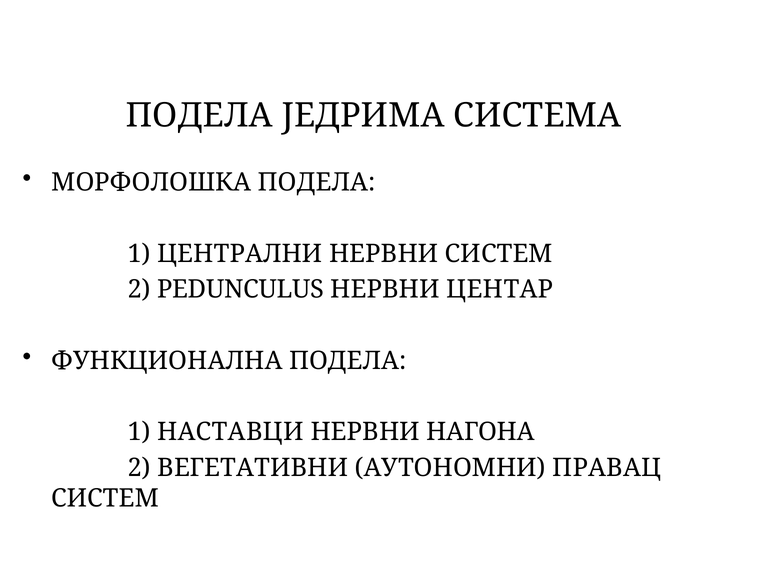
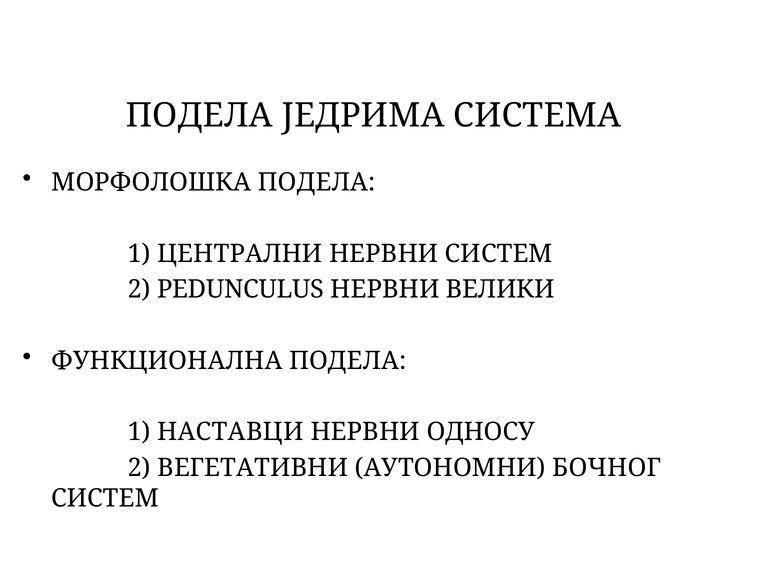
ЦЕНТАР: ЦЕНТАР -> ВЕЛИКИ
НАГОНА: НАГОНА -> ОДНОСУ
ПРАВАЦ: ПРАВАЦ -> БОЧНОГ
